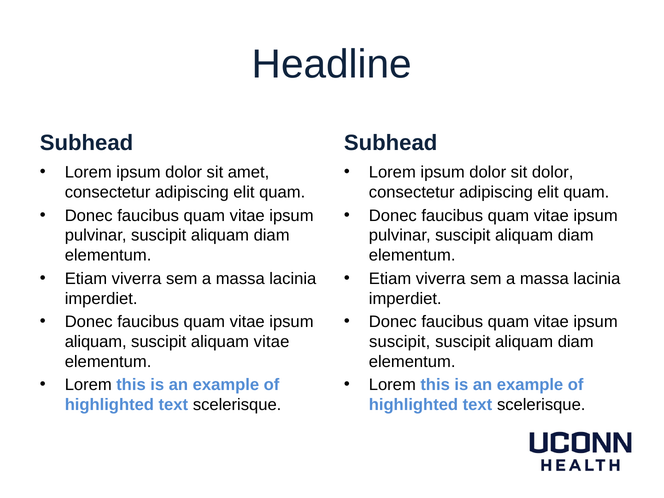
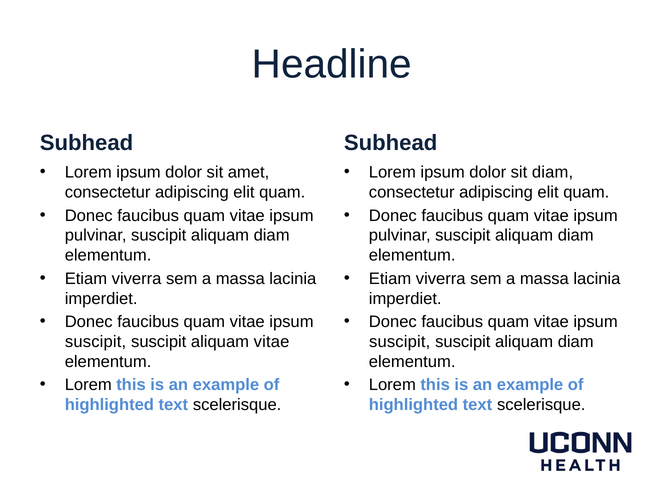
sit dolor: dolor -> diam
aliquam at (96, 342): aliquam -> suscipit
